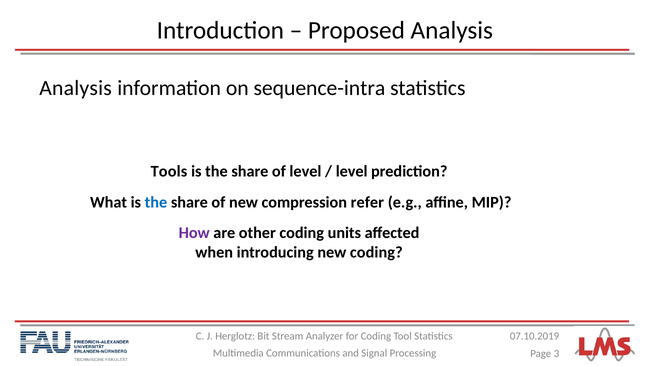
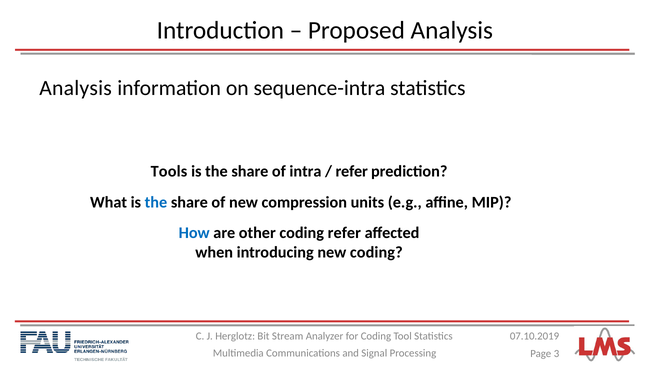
of level: level -> intra
level at (352, 171): level -> refer
refer: refer -> units
How colour: purple -> blue
coding units: units -> refer
